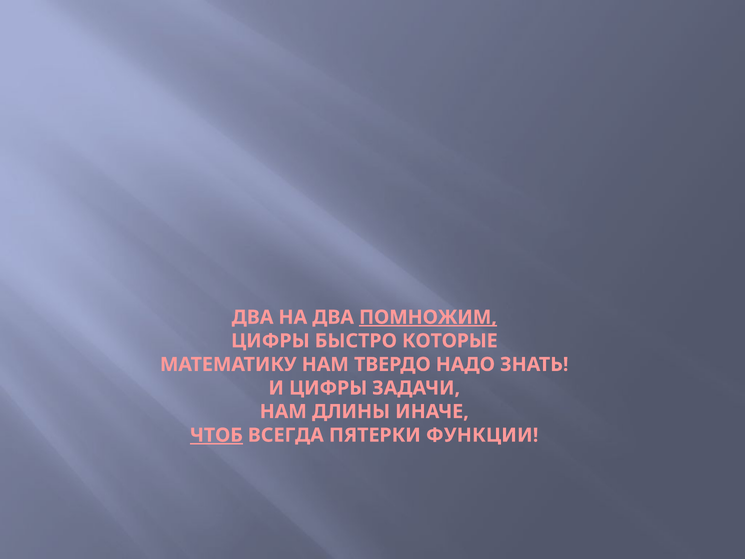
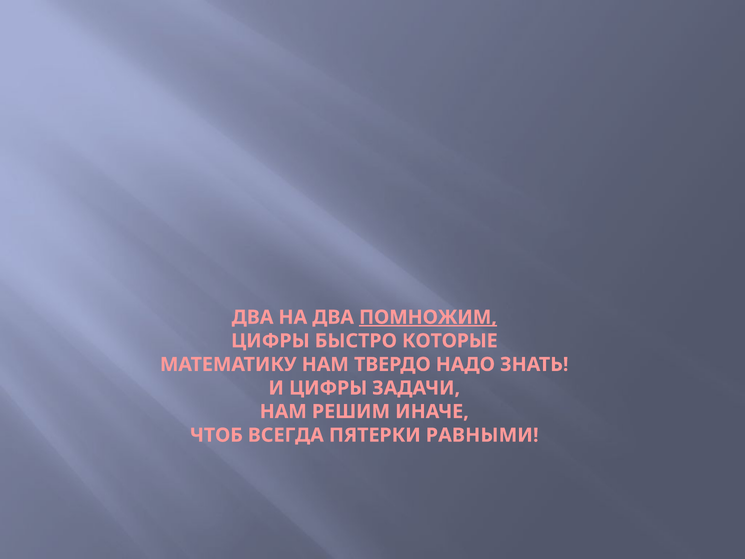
ДЛИНЫ: ДЛИНЫ -> РЕШИМ
ЧТОБ underline: present -> none
ФУНКЦИИ: ФУНКЦИИ -> РАВНЫМИ
